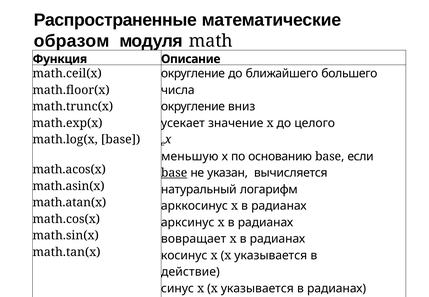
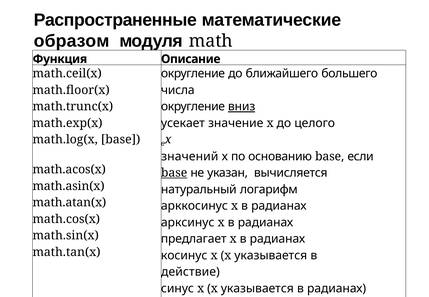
вниз underline: none -> present
меньшую: меньшую -> значений
вовращает: вовращает -> предлагает
